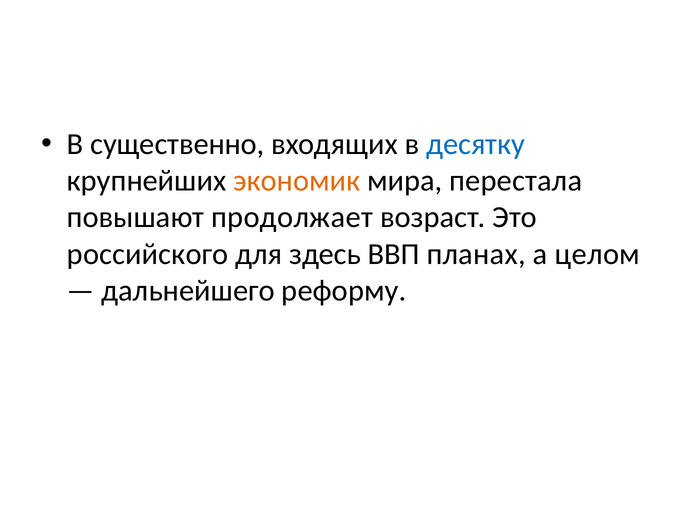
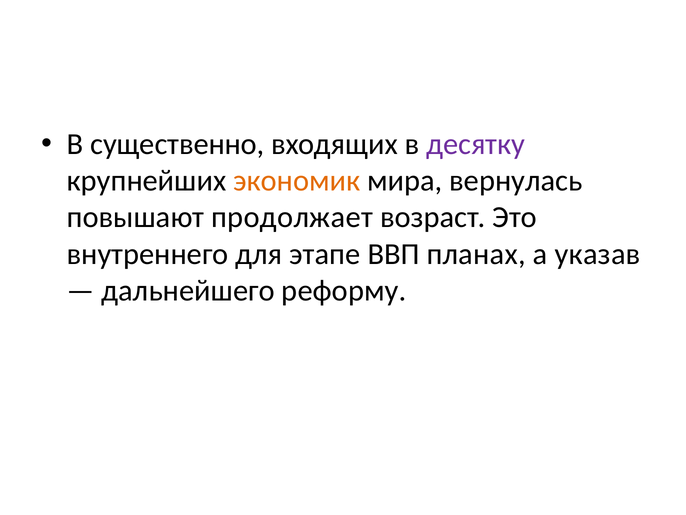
десятку colour: blue -> purple
перестала: перестала -> вернулась
российского: российского -> внутреннего
здесь: здесь -> этапе
целом: целом -> указав
